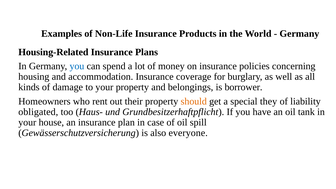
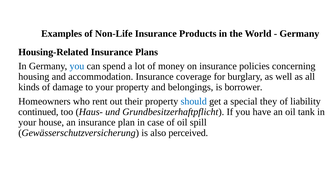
should colour: orange -> blue
obligated: obligated -> continued
everyone: everyone -> perceived
